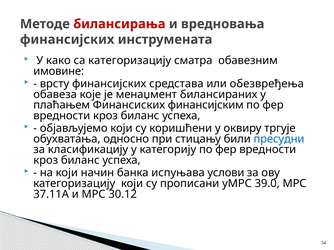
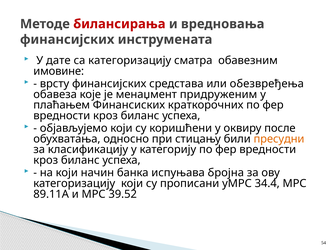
како: како -> дате
билансираних: билансираних -> придруженим
финансијским: финансијским -> краткорочних
тргује: тргује -> после
пресудни colour: blue -> orange
услови: услови -> бројна
39.0: 39.0 -> 34.4
37.11А: 37.11А -> 89.11А
30.12: 30.12 -> 39.52
